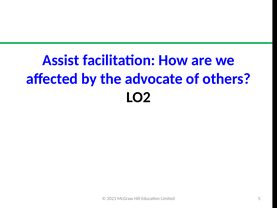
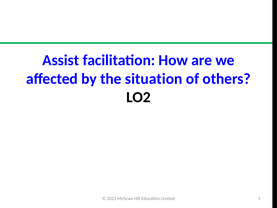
advocate: advocate -> situation
